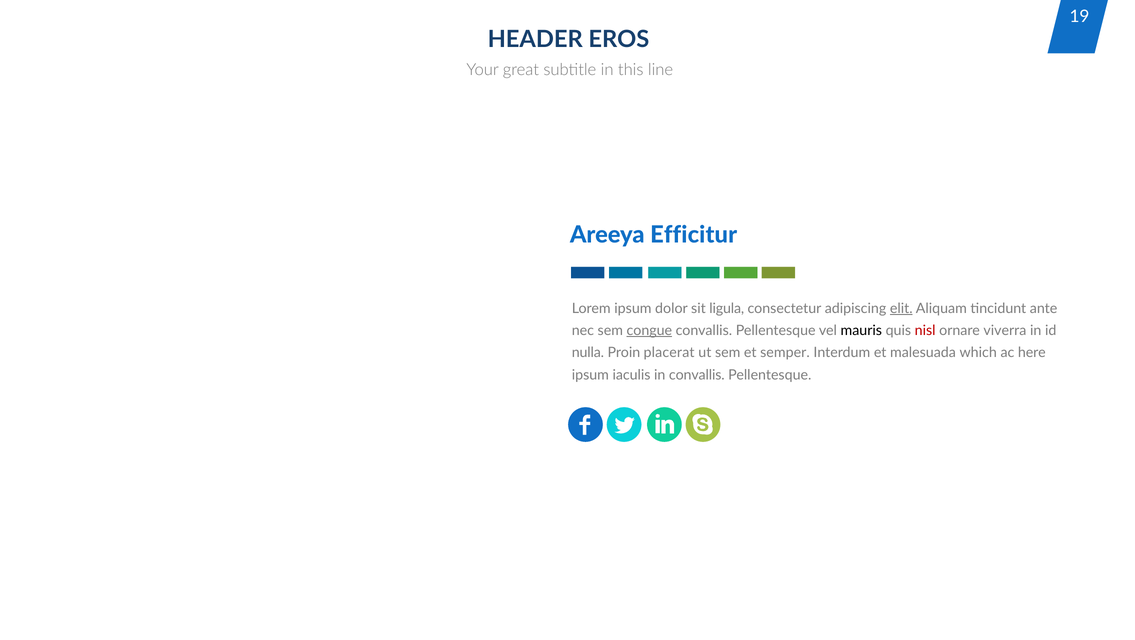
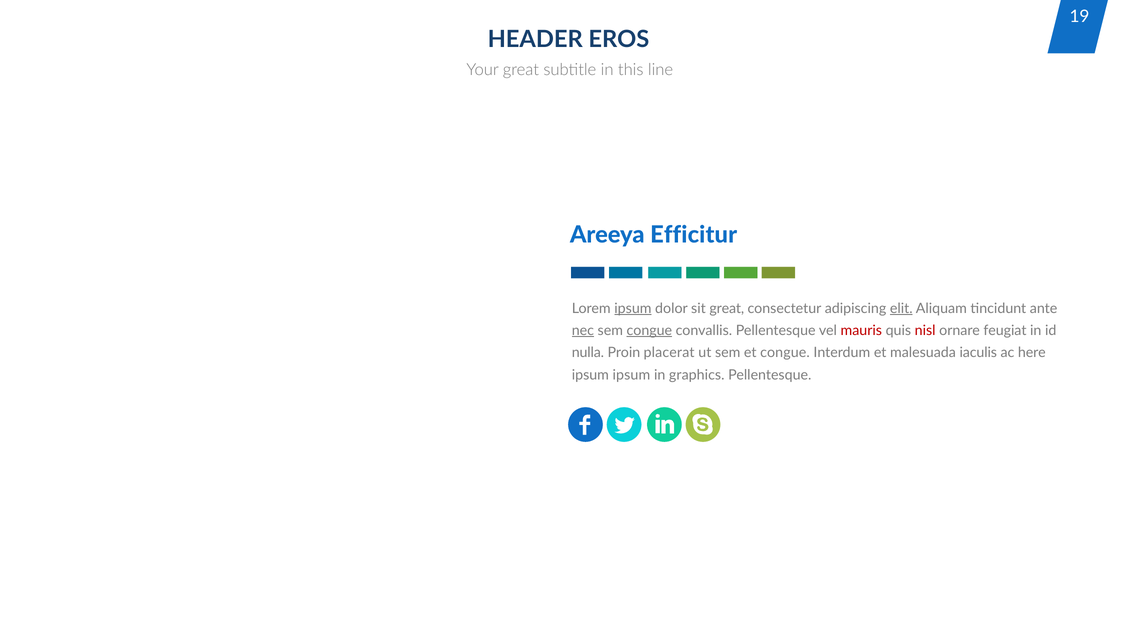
ipsum at (633, 308) underline: none -> present
sit ligula: ligula -> great
nec underline: none -> present
mauris colour: black -> red
viverra: viverra -> feugiat
et semper: semper -> congue
which: which -> iaculis
ipsum iaculis: iaculis -> ipsum
in convallis: convallis -> graphics
